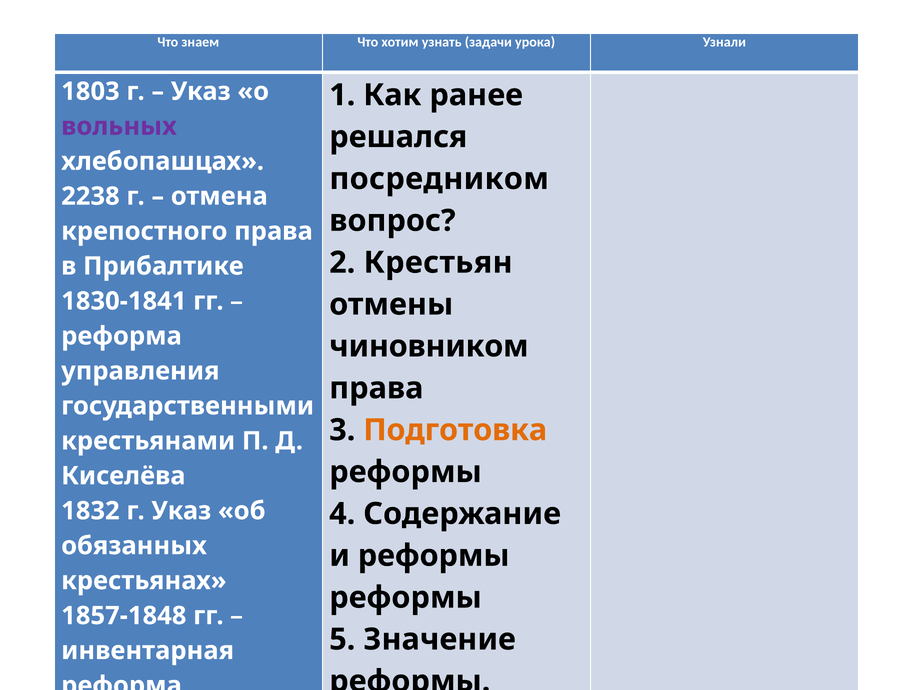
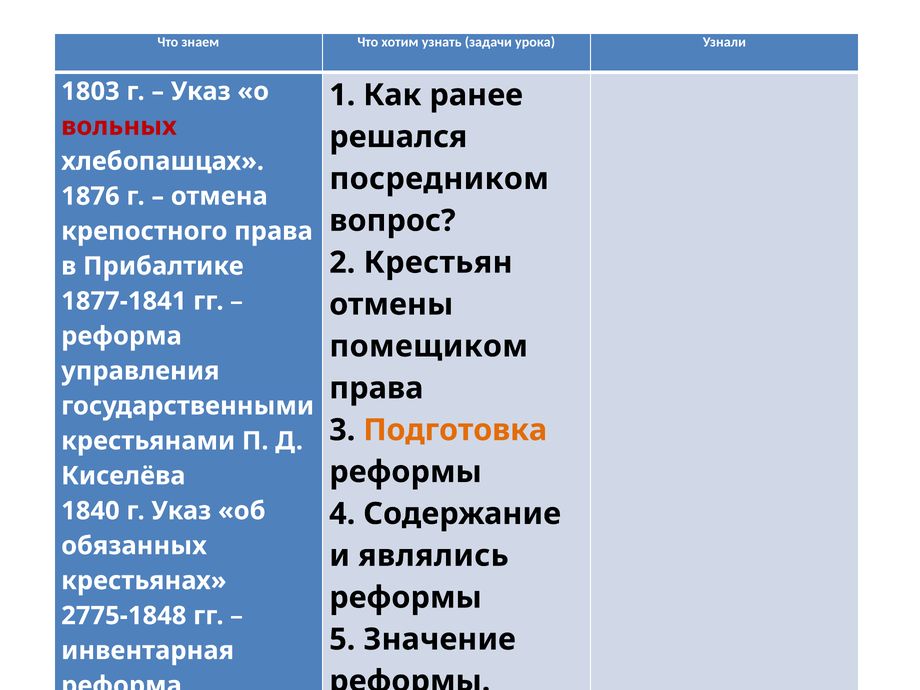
вольных colour: purple -> red
2238: 2238 -> 1876
1830-1841: 1830-1841 -> 1877-1841
чиновником: чиновником -> помещиком
1832: 1832 -> 1840
и реформы: реформы -> являлись
1857-1848: 1857-1848 -> 2775-1848
